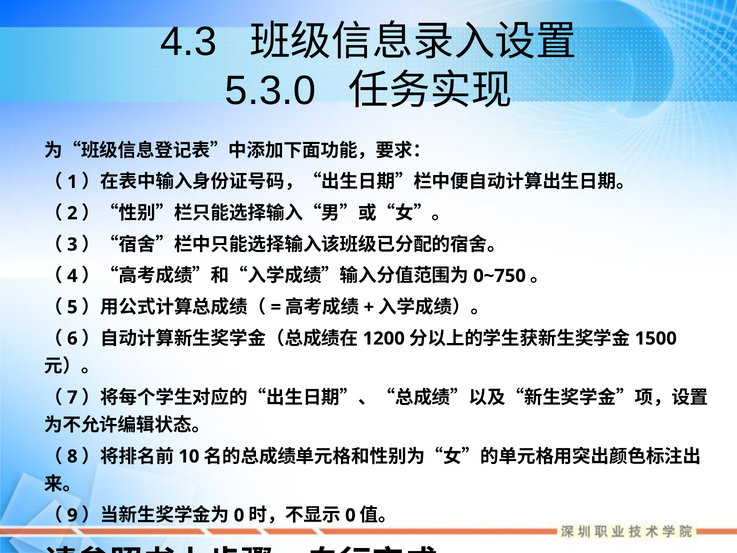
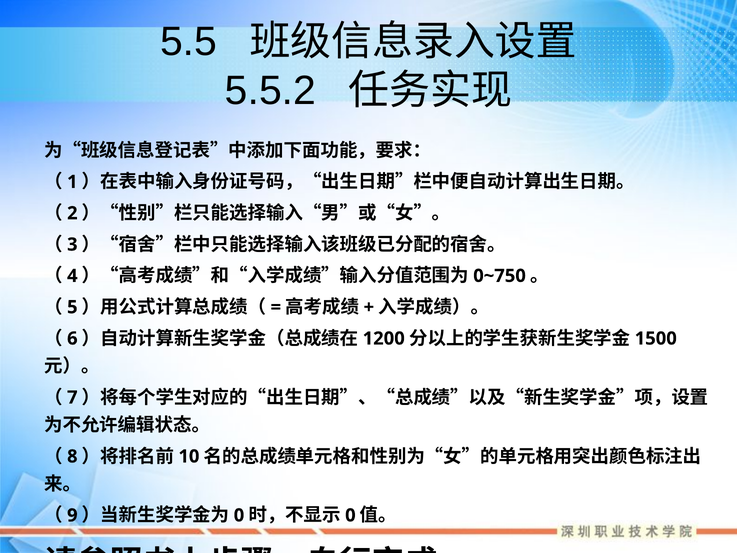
4.3: 4.3 -> 5.5
5.3.0: 5.3.0 -> 5.5.2
